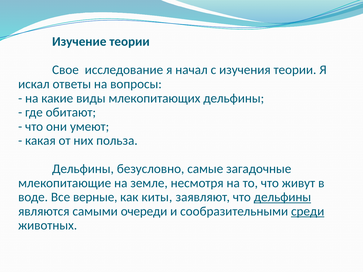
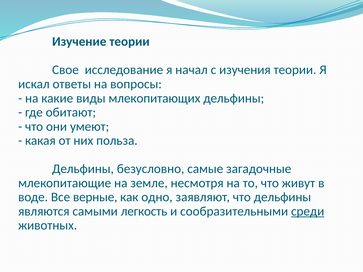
киты: киты -> одно
дельфины at (282, 197) underline: present -> none
очереди: очереди -> легкость
